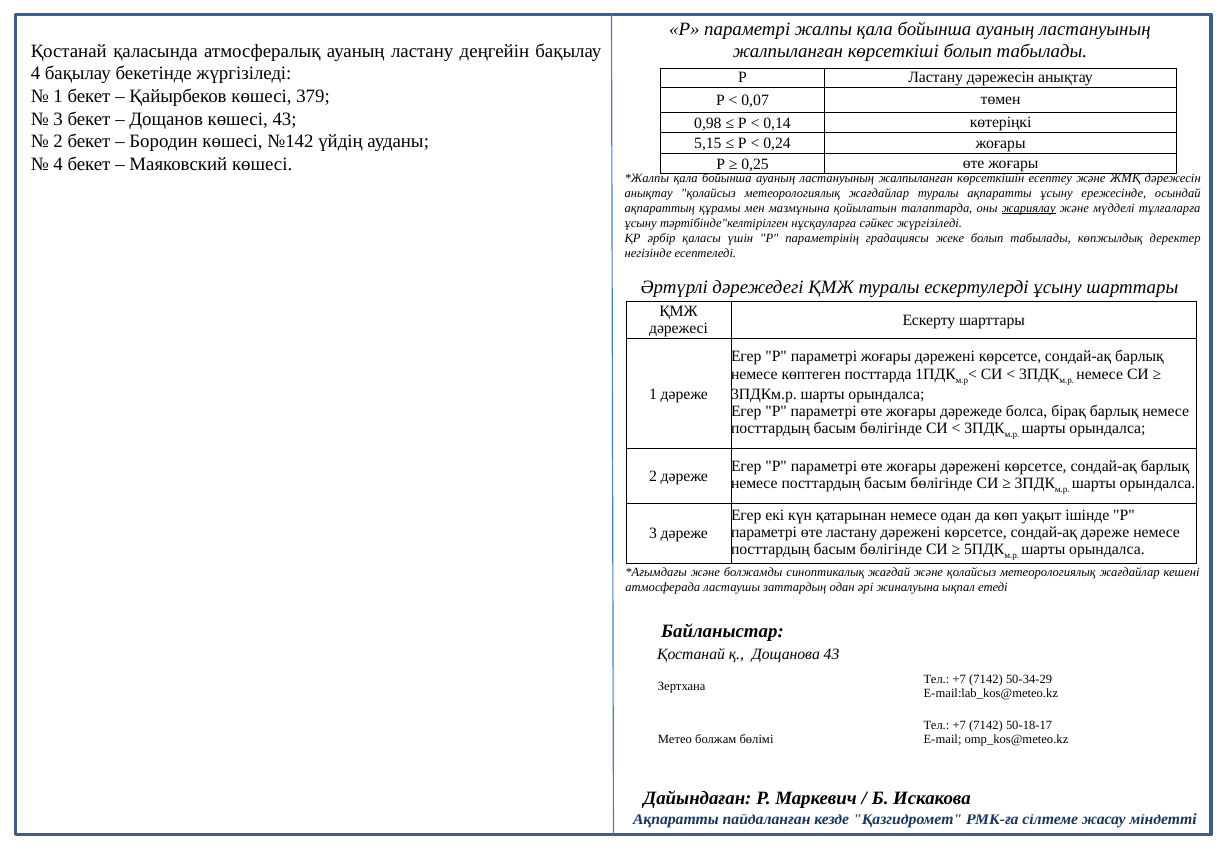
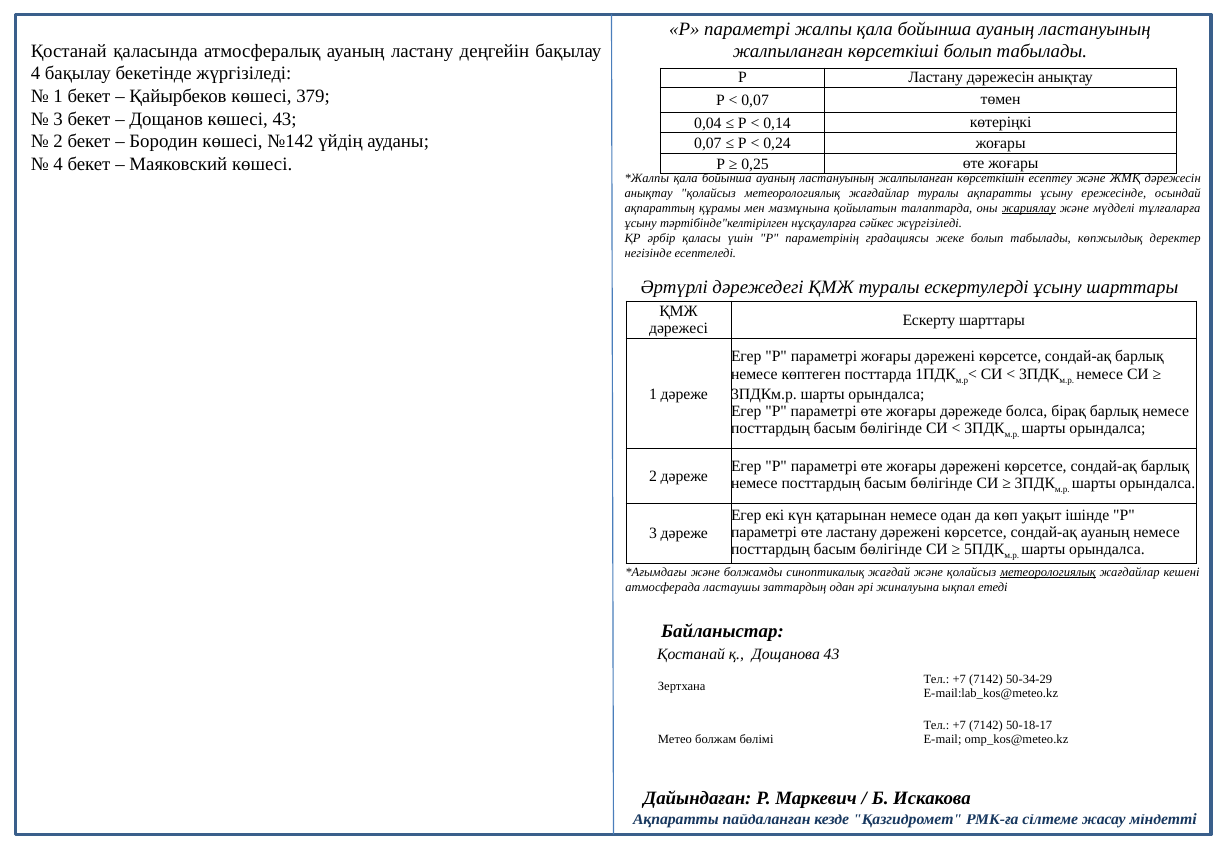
0,98: 0,98 -> 0,04
5,15 at (708, 144): 5,15 -> 0,07
сондай-ақ дәреже: дәреже -> ауаның
метеорологиялық at (1048, 573) underline: none -> present
